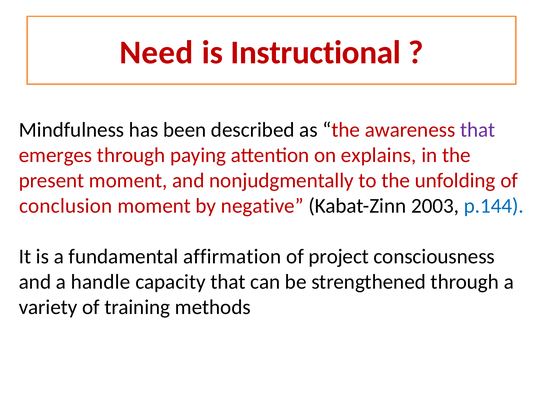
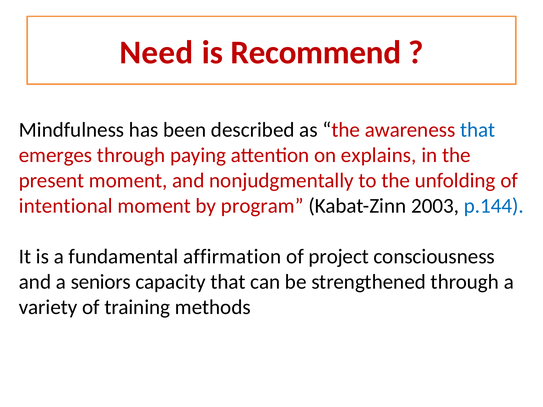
Instructional: Instructional -> Recommend
that at (478, 130) colour: purple -> blue
conclusion: conclusion -> intentional
negative: negative -> program
handle: handle -> seniors
